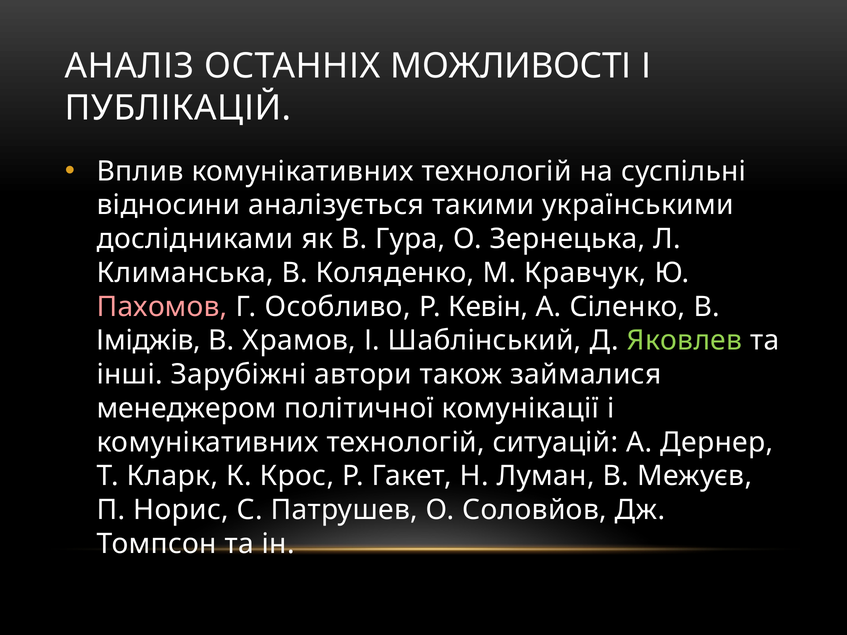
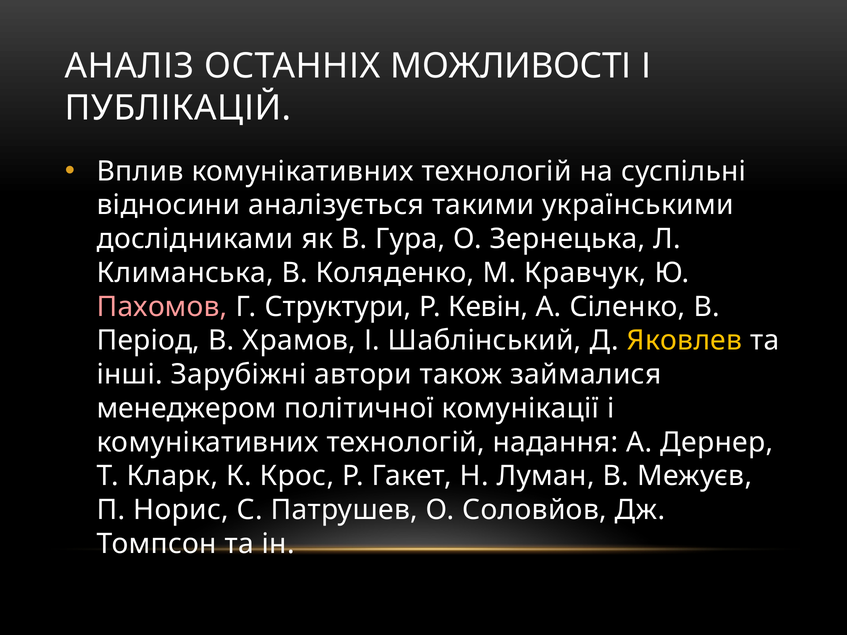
Особливо: Особливо -> Структури
Іміджів: Іміджів -> Період
Яковлев colour: light green -> yellow
ситуацій: ситуацій -> надання
